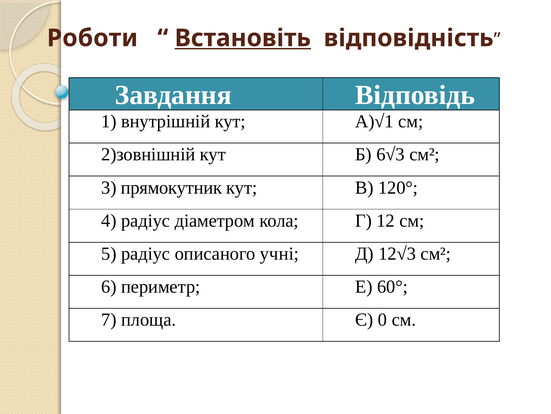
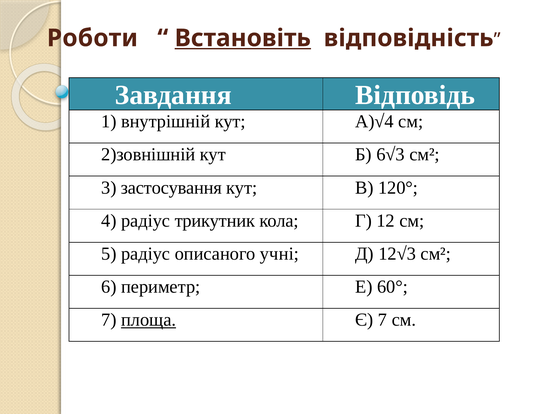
А)√1: А)√1 -> А)√4
прямокутник: прямокутник -> застосування
діаметром: діаметром -> трикутник
площа underline: none -> present
Є 0: 0 -> 7
